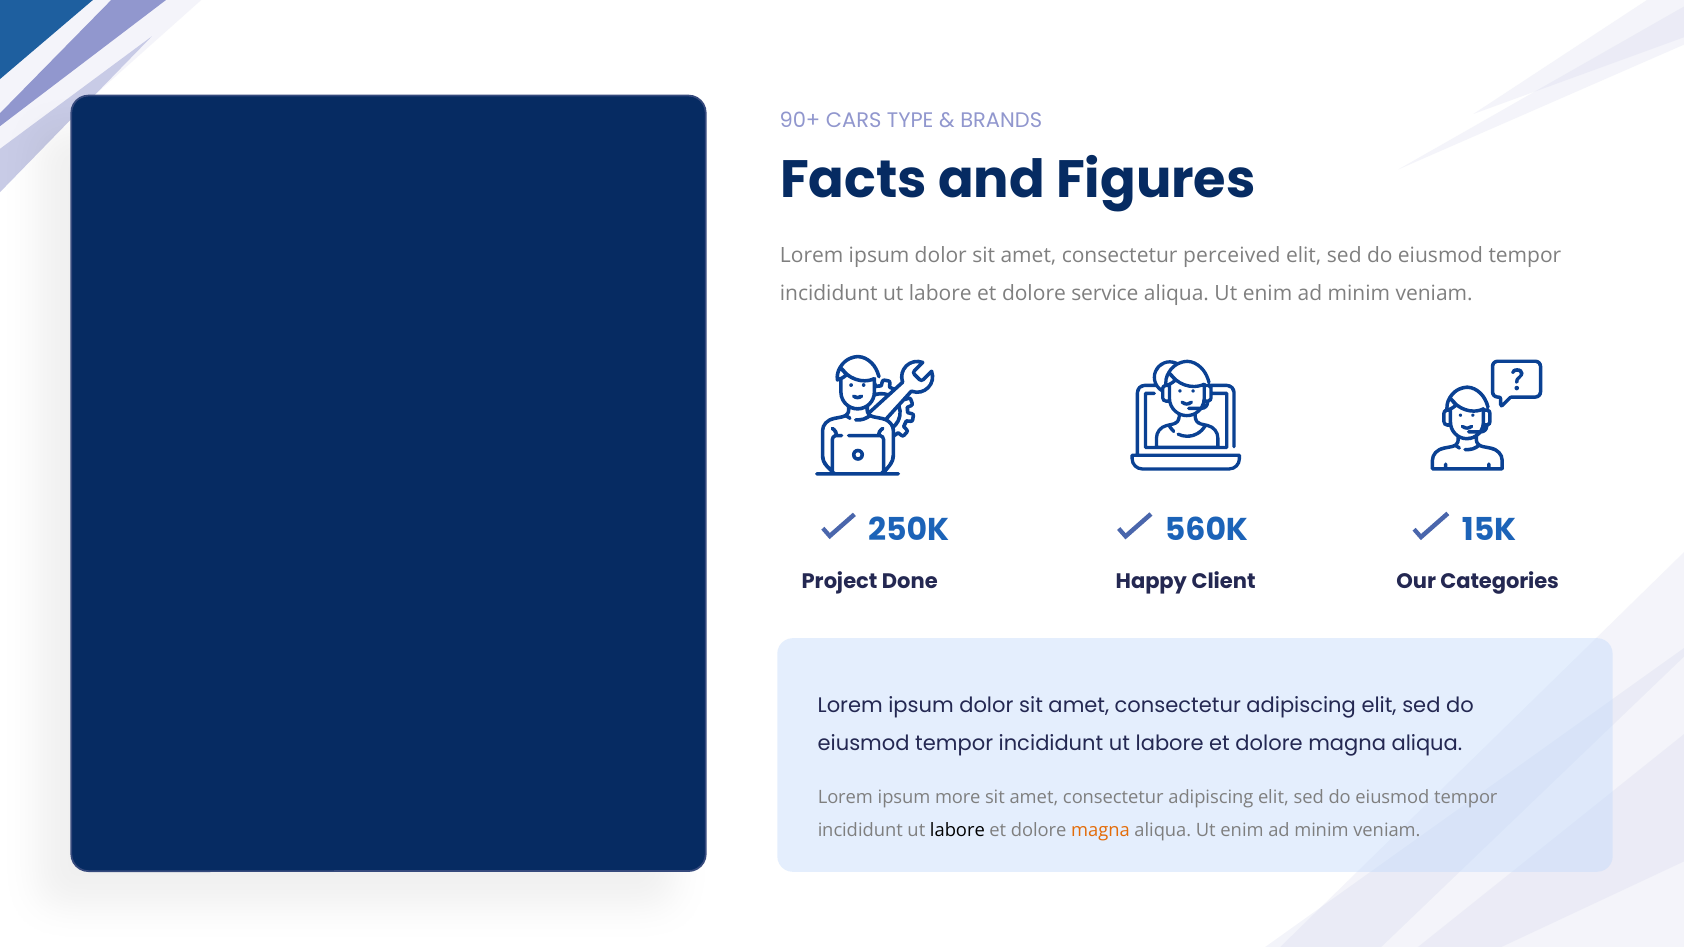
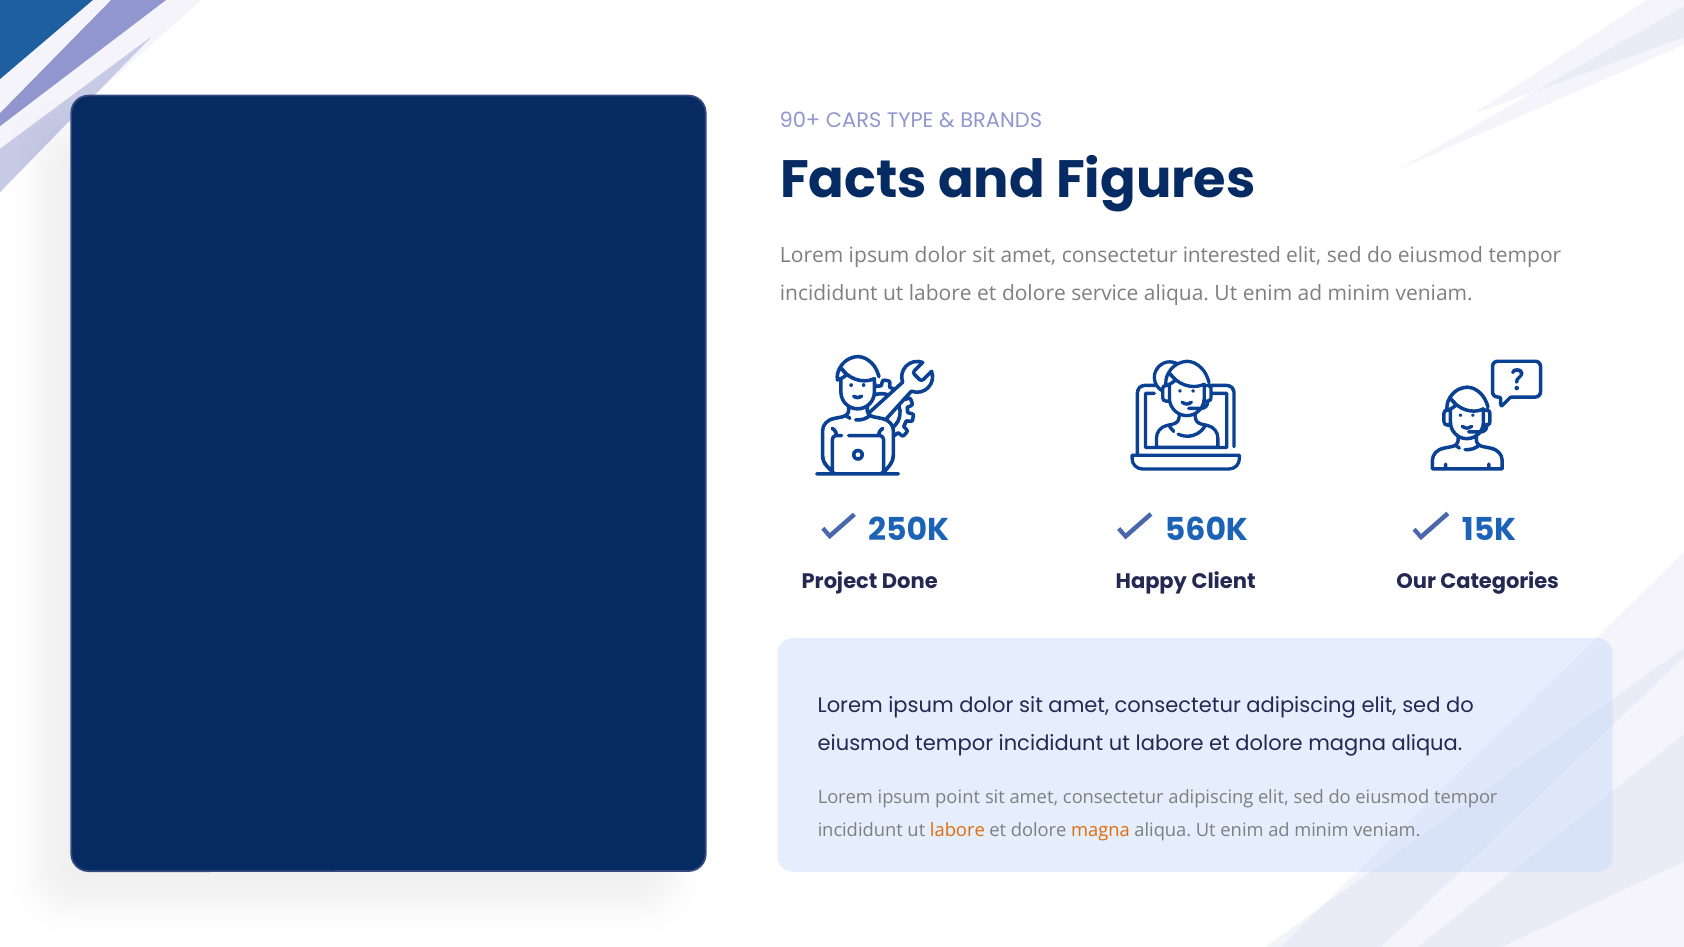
perceived: perceived -> interested
more: more -> point
labore at (957, 831) colour: black -> orange
